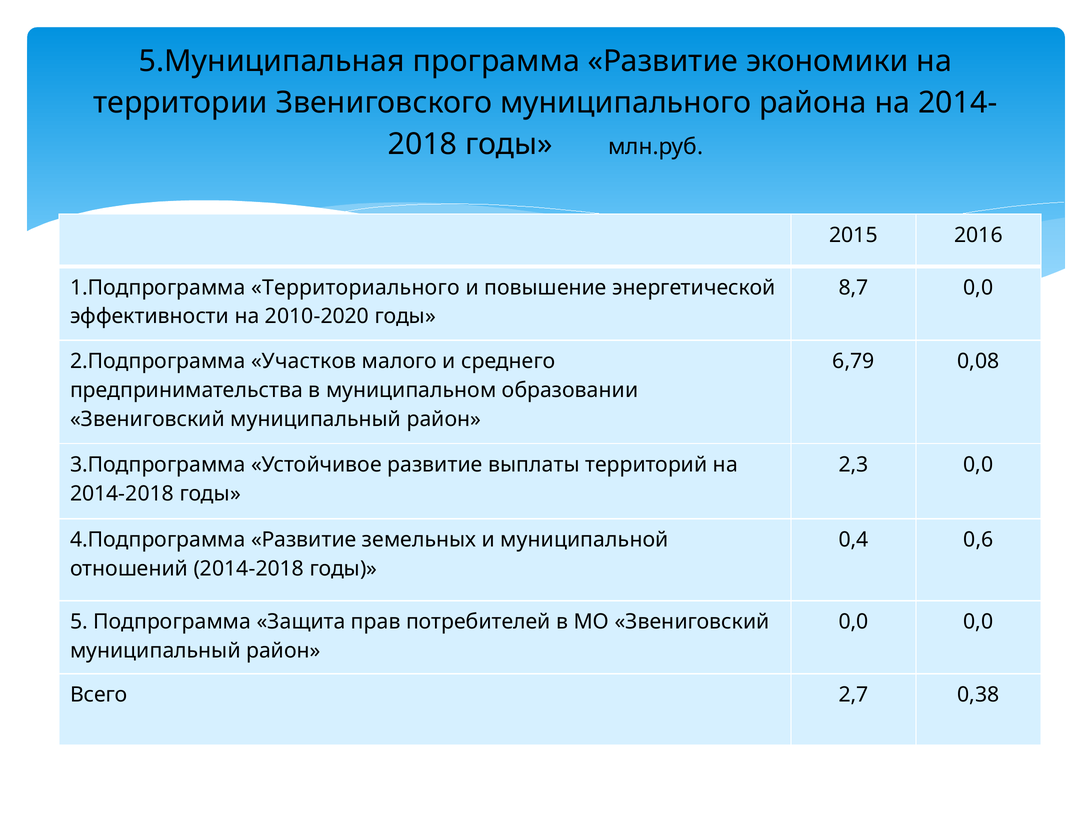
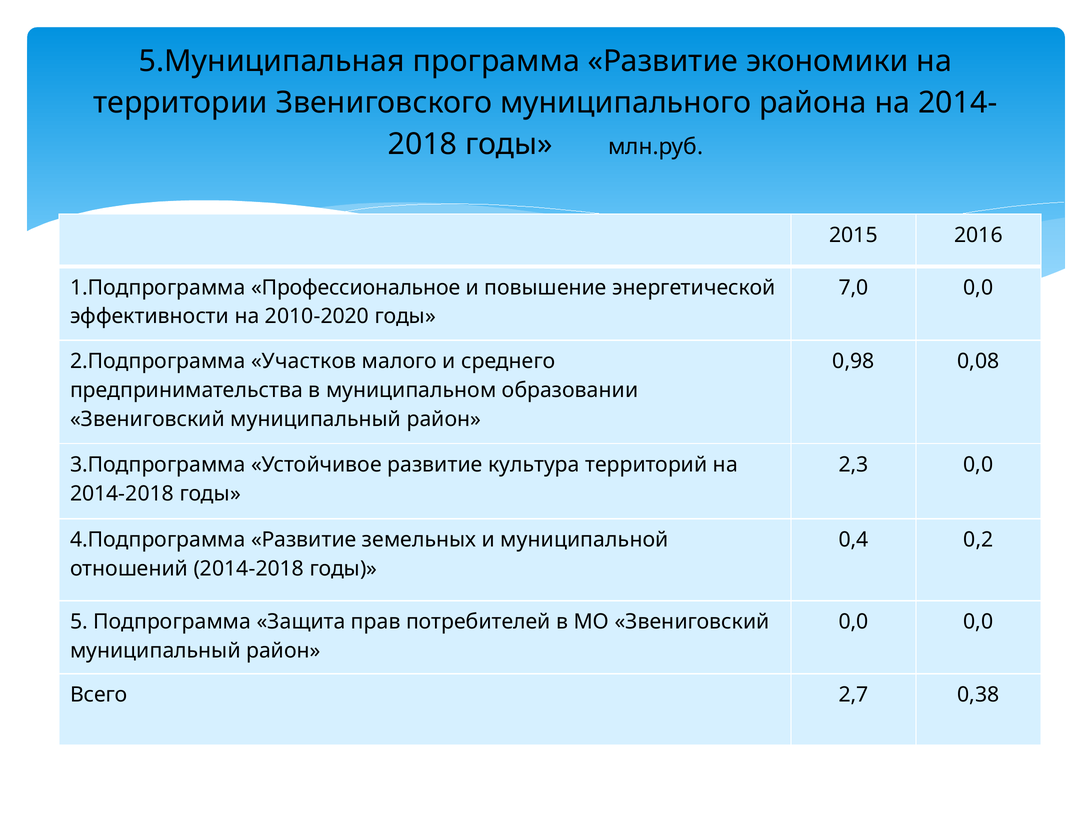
Территориального: Территориального -> Профессиональное
8,7: 8,7 -> 7,0
6,79: 6,79 -> 0,98
выплаты: выплаты -> культура
0,6: 0,6 -> 0,2
